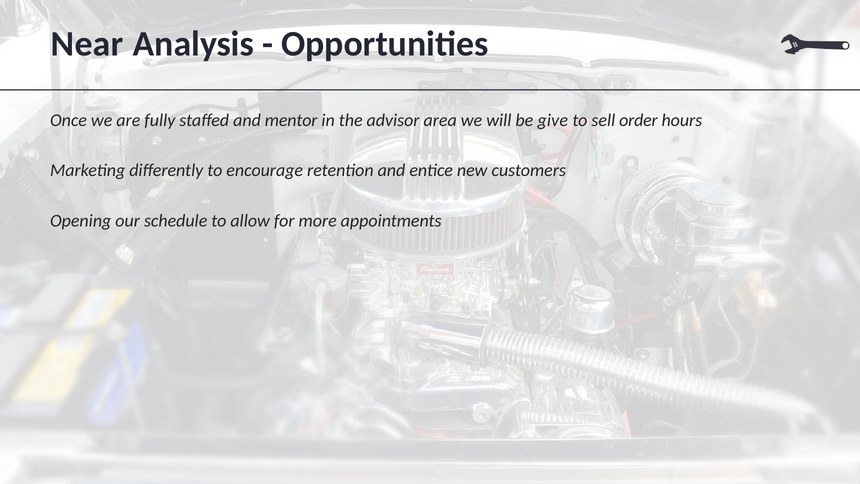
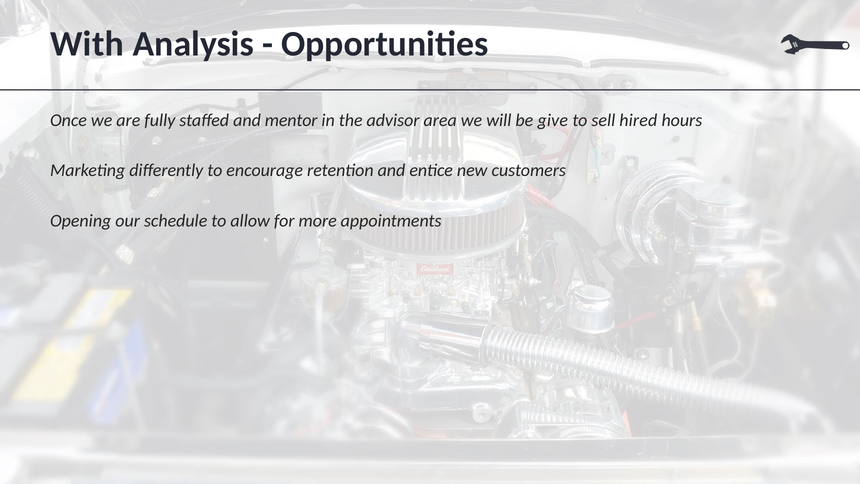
Near: Near -> With
order: order -> hired
